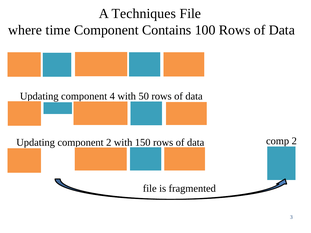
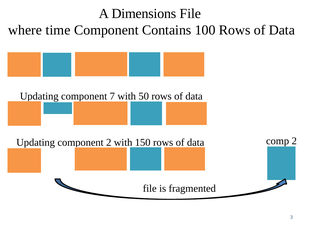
Techniques: Techniques -> Dimensions
4: 4 -> 7
